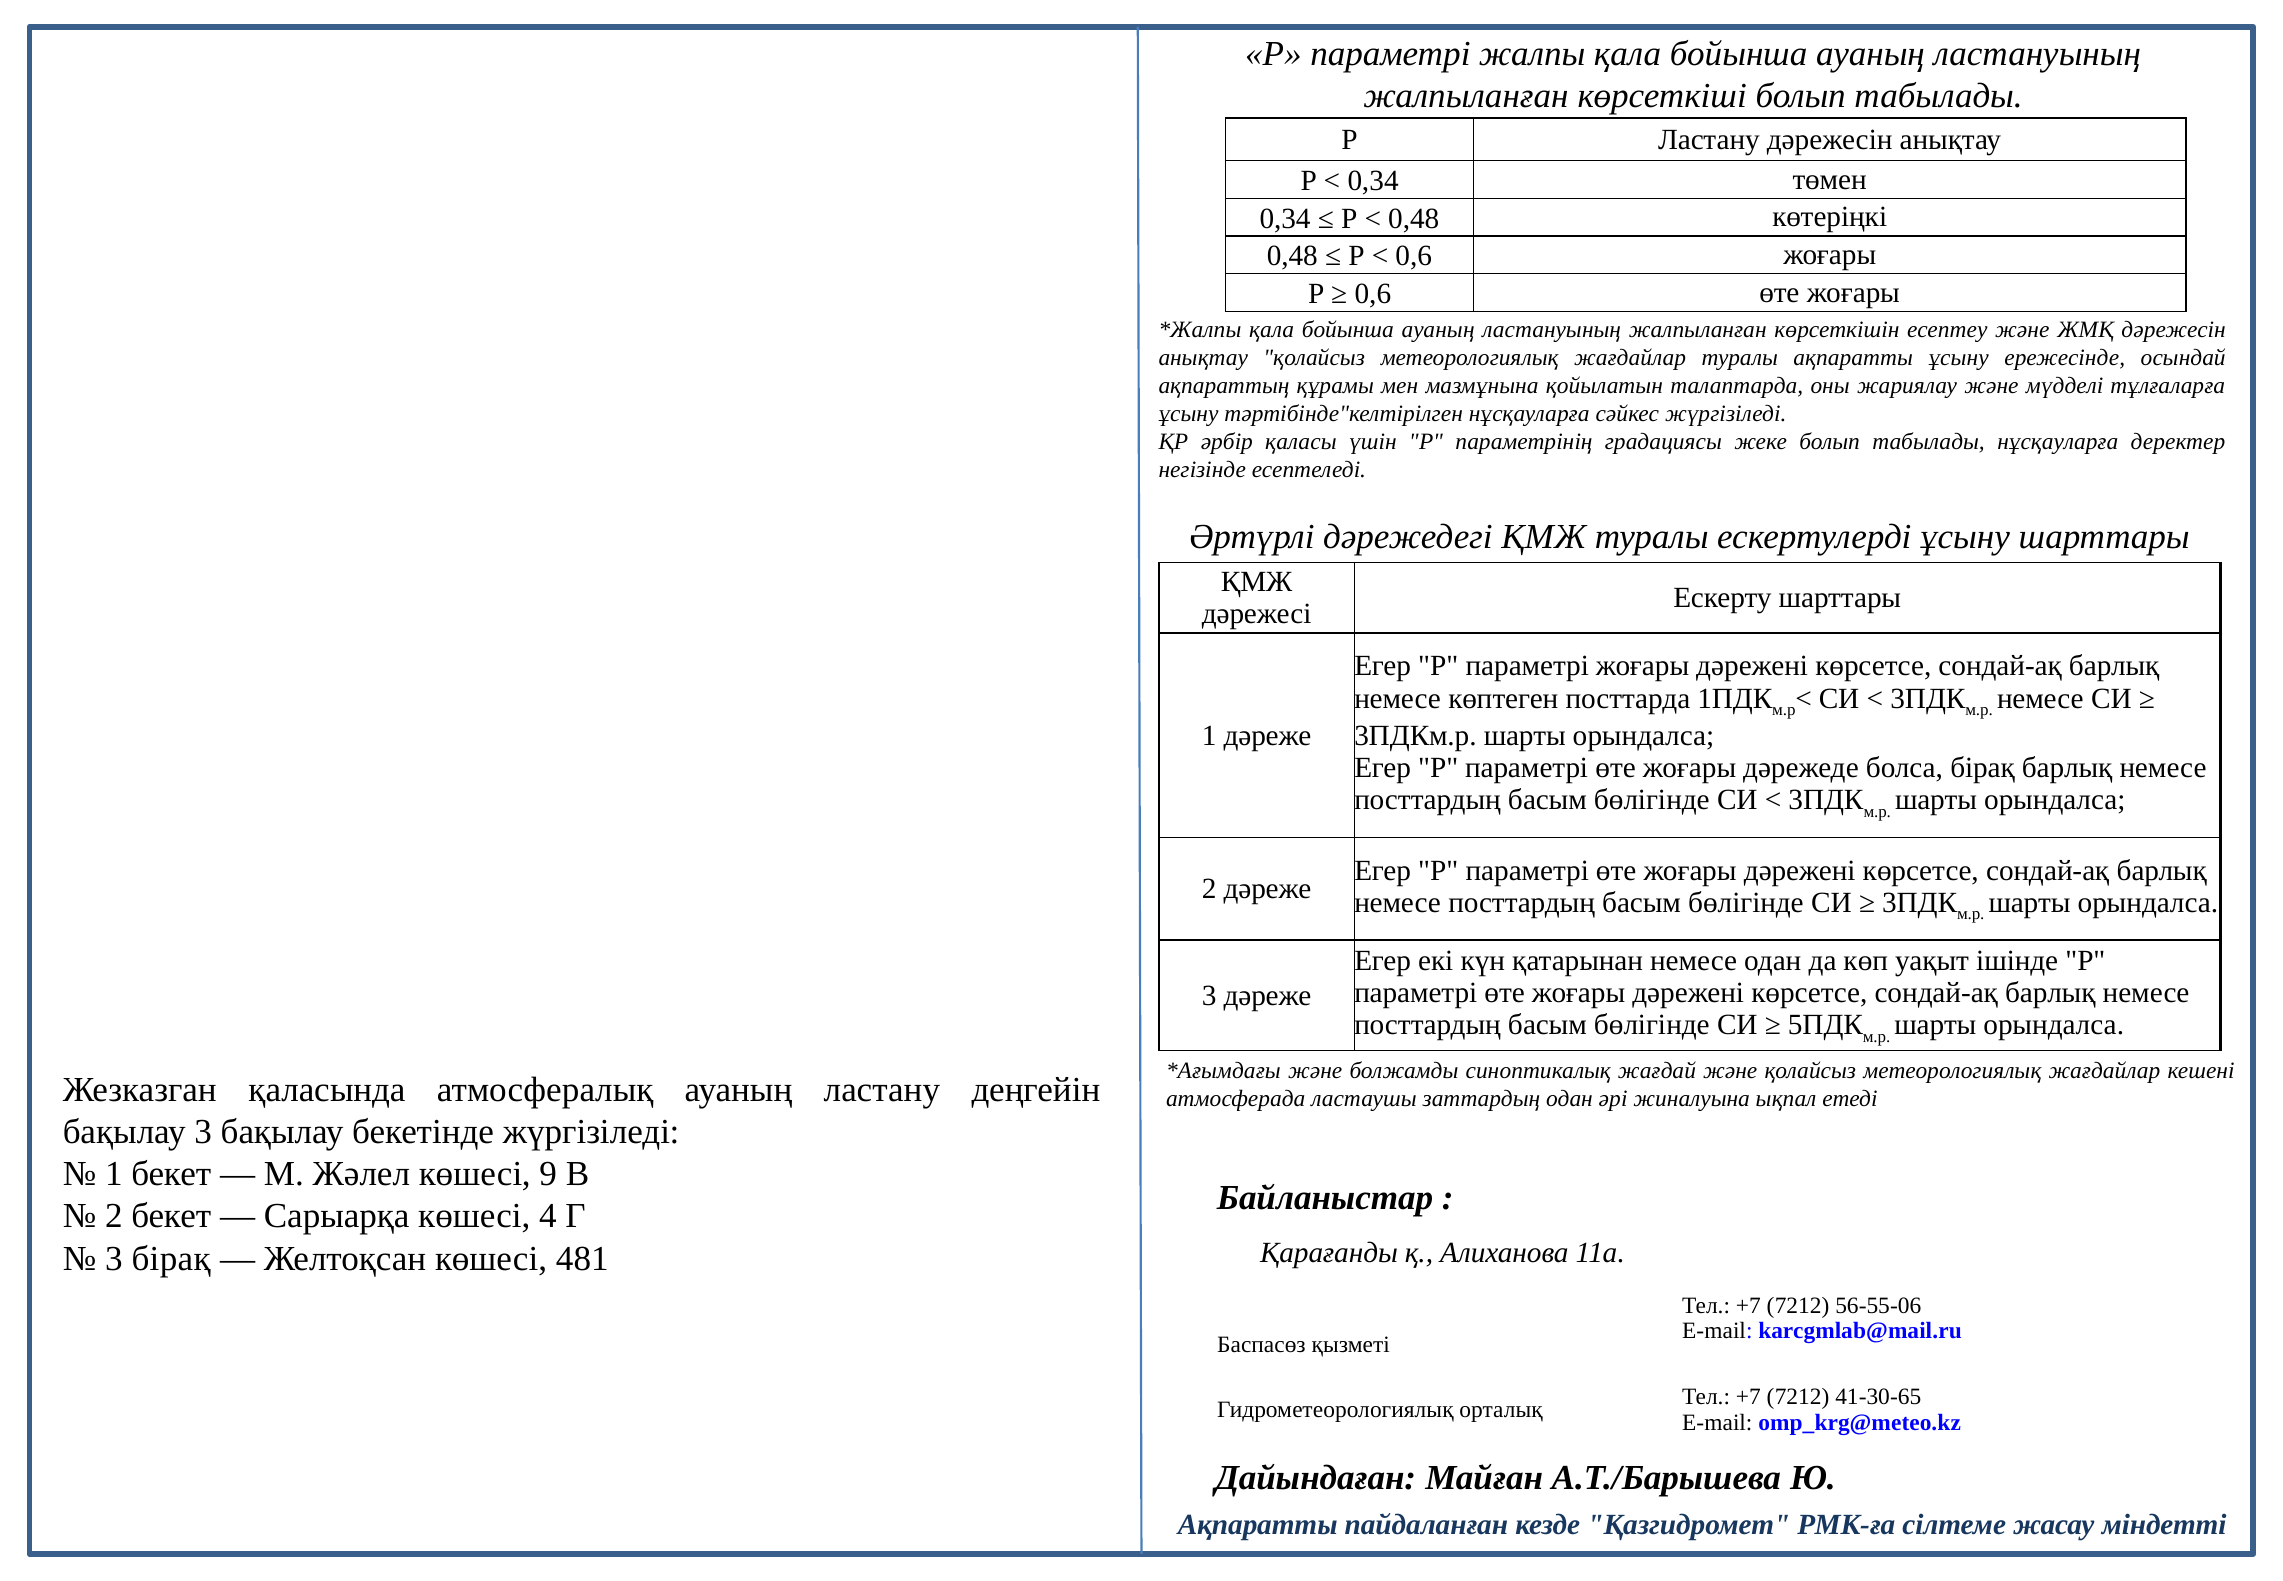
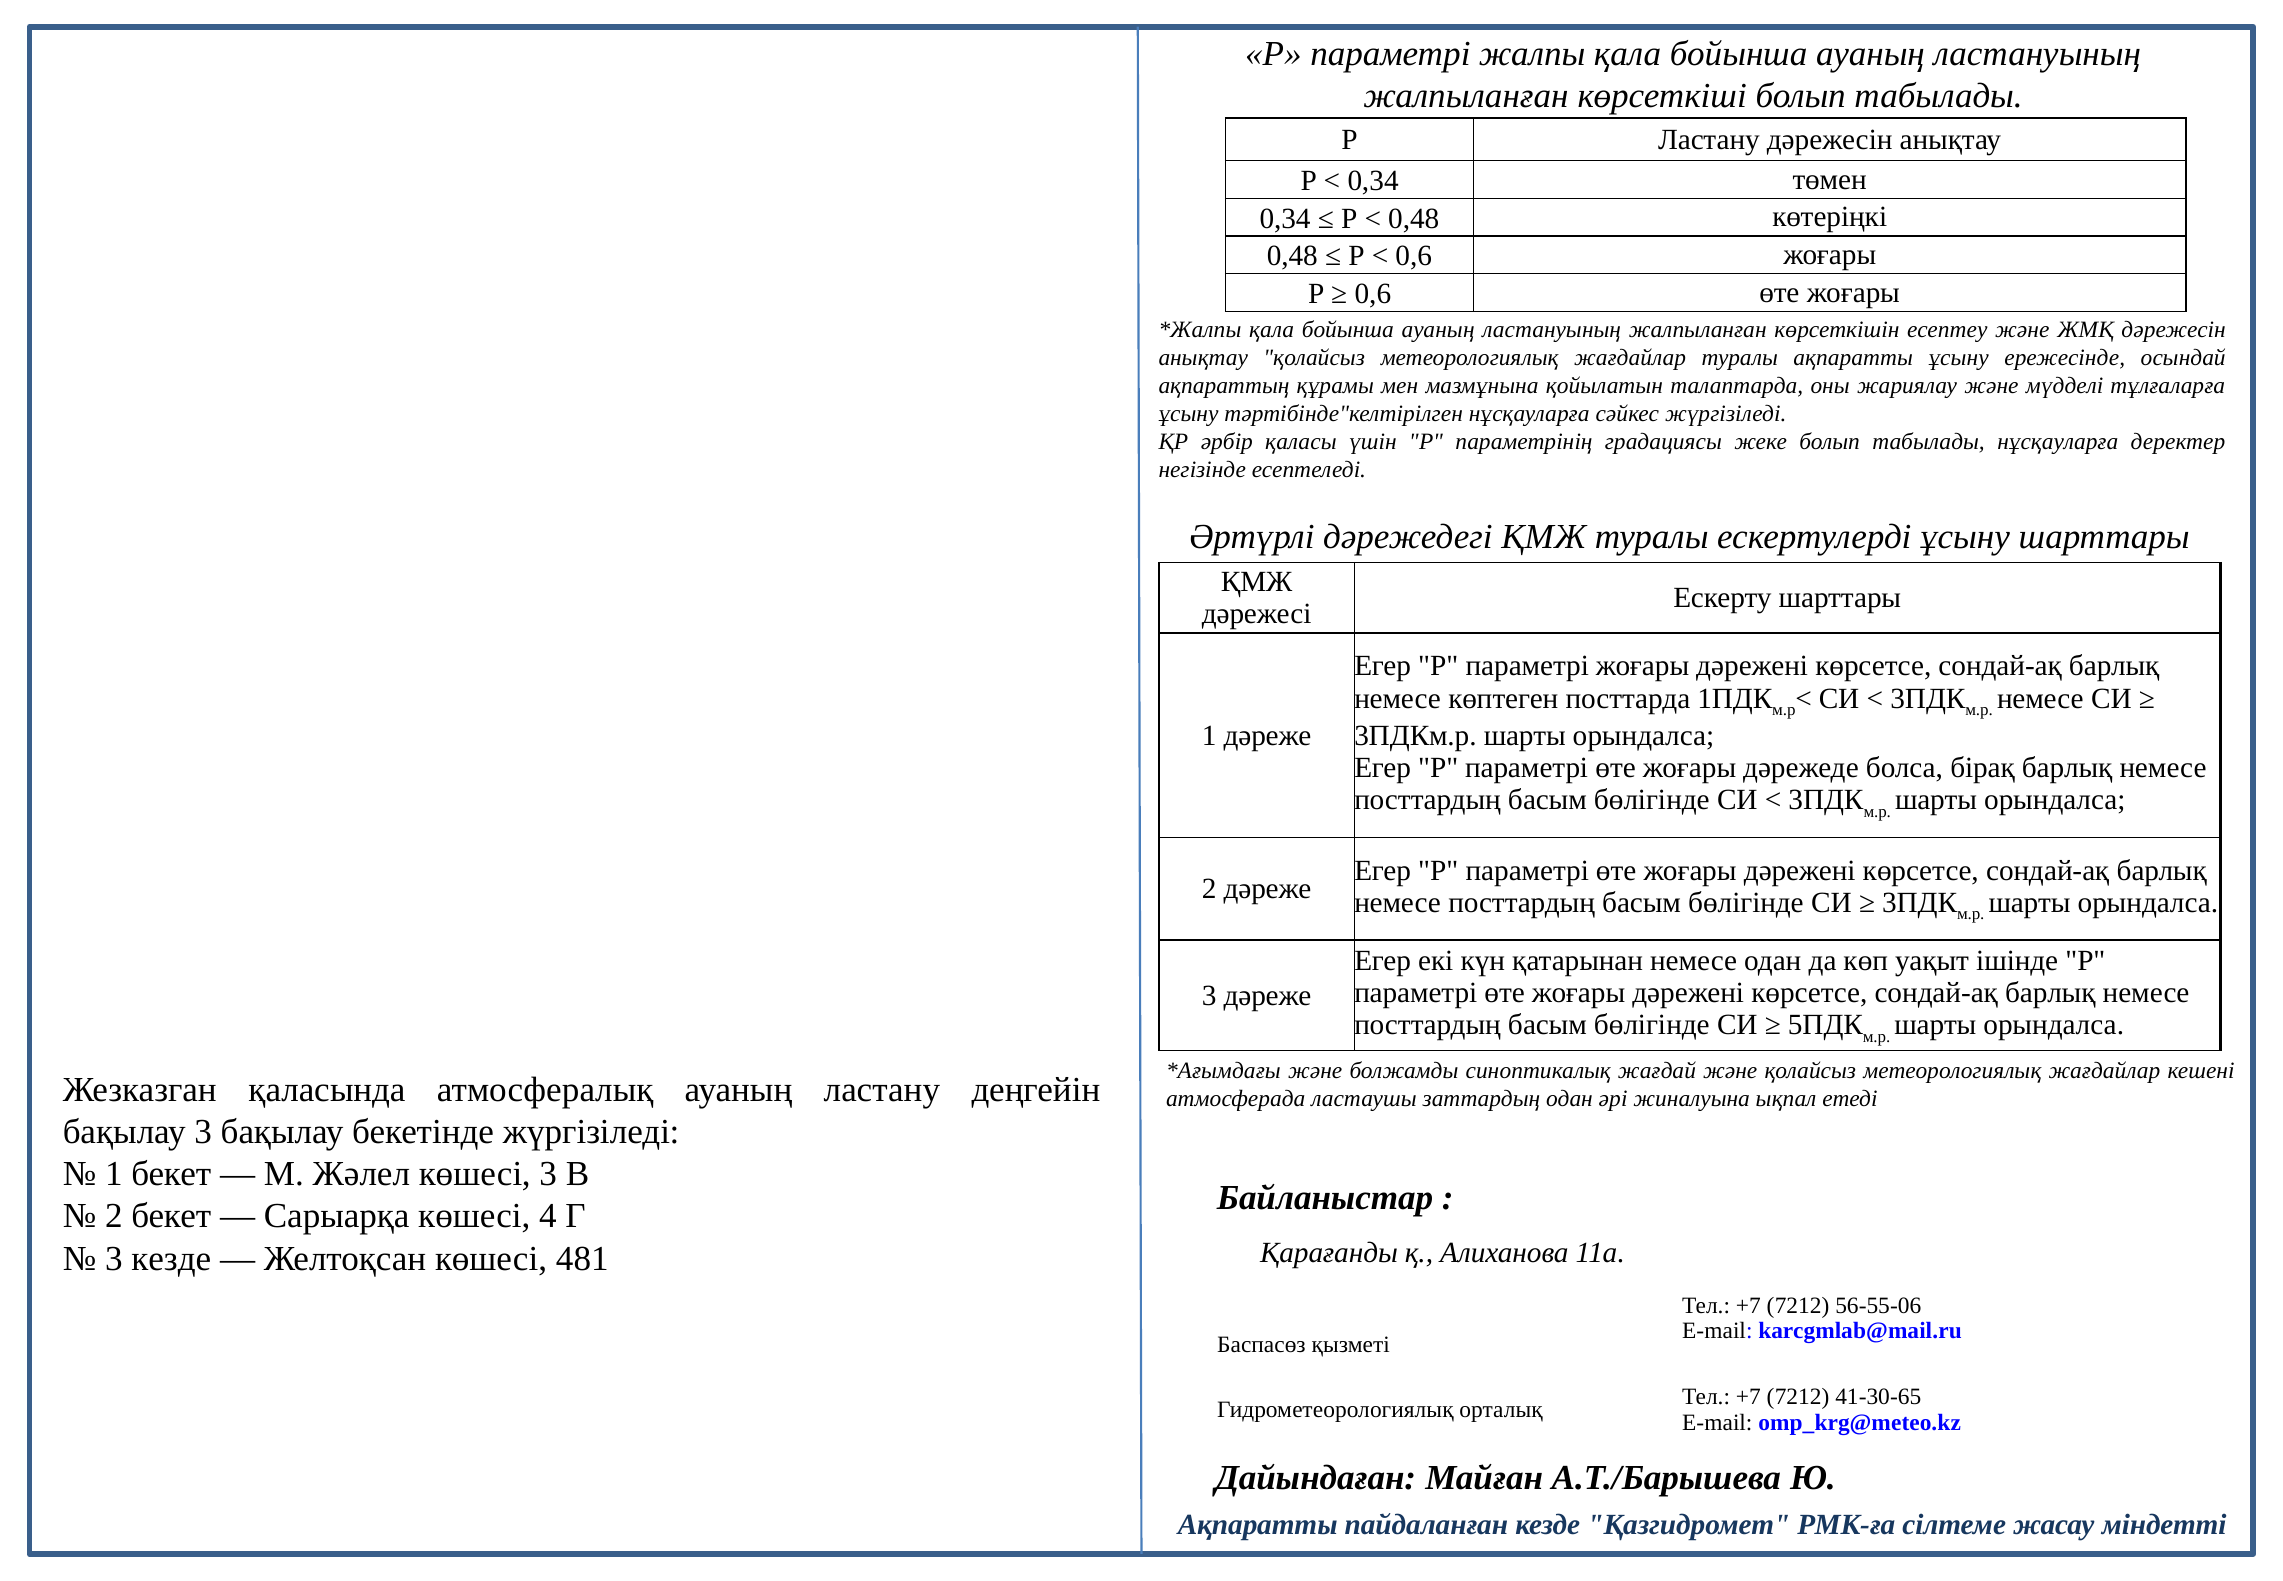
көшесі 9: 9 -> 3
3 бірақ: бірақ -> кезде
